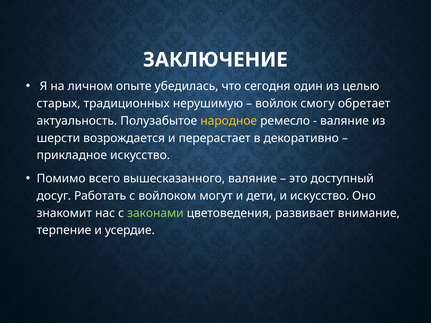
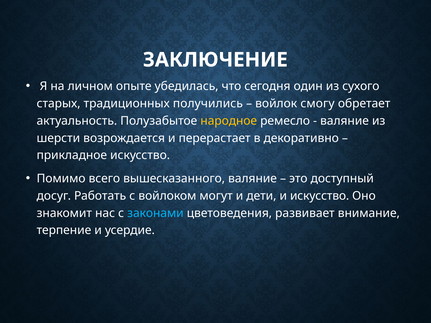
целью: целью -> сухого
нерушимую: нерушимую -> получились
законами colour: light green -> light blue
